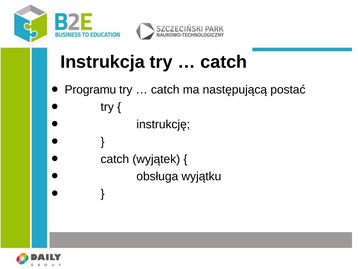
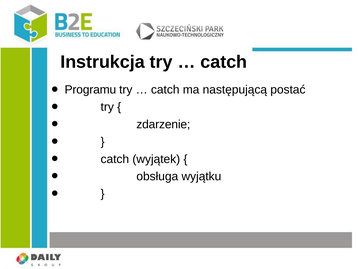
instrukcję: instrukcję -> zdarzenie
